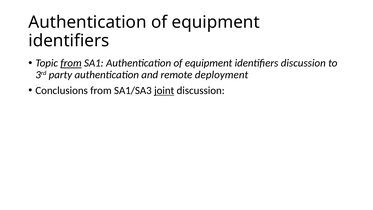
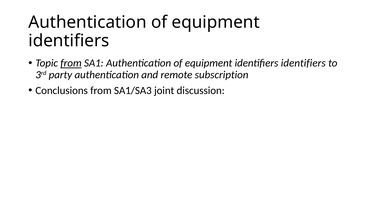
identifiers discussion: discussion -> identifiers
deployment: deployment -> subscription
joint underline: present -> none
